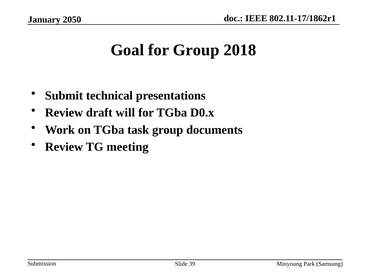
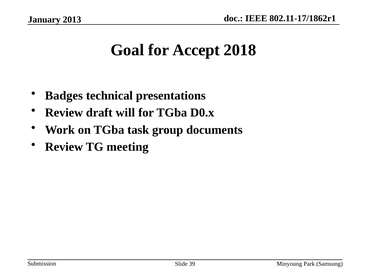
2050: 2050 -> 2013
for Group: Group -> Accept
Submit: Submit -> Badges
